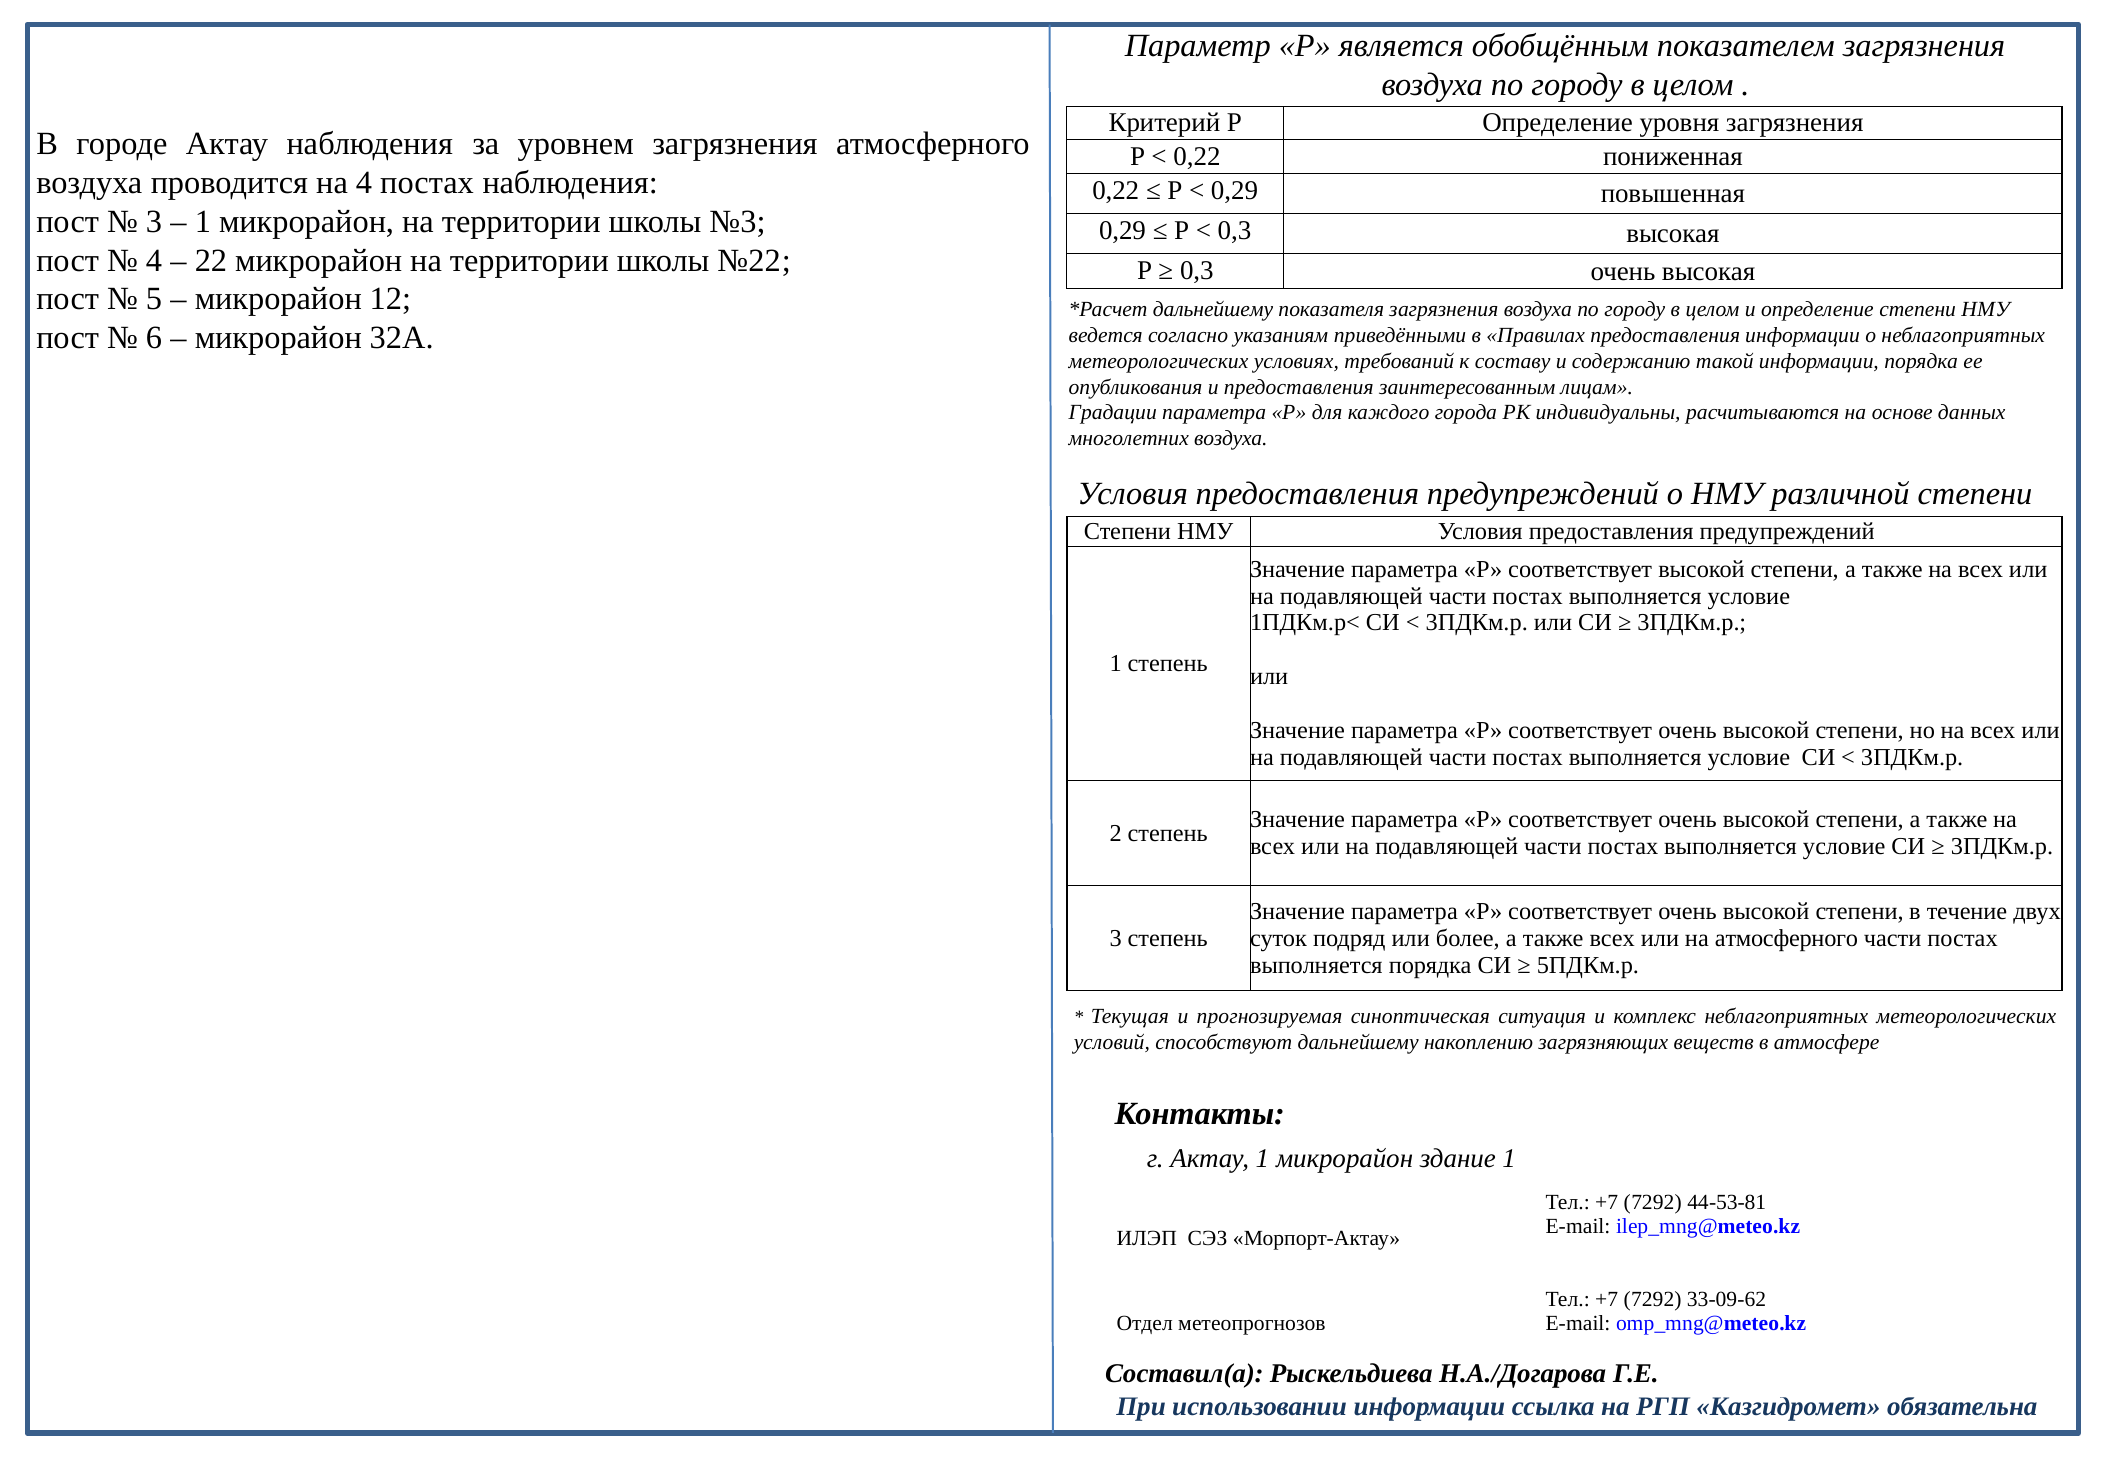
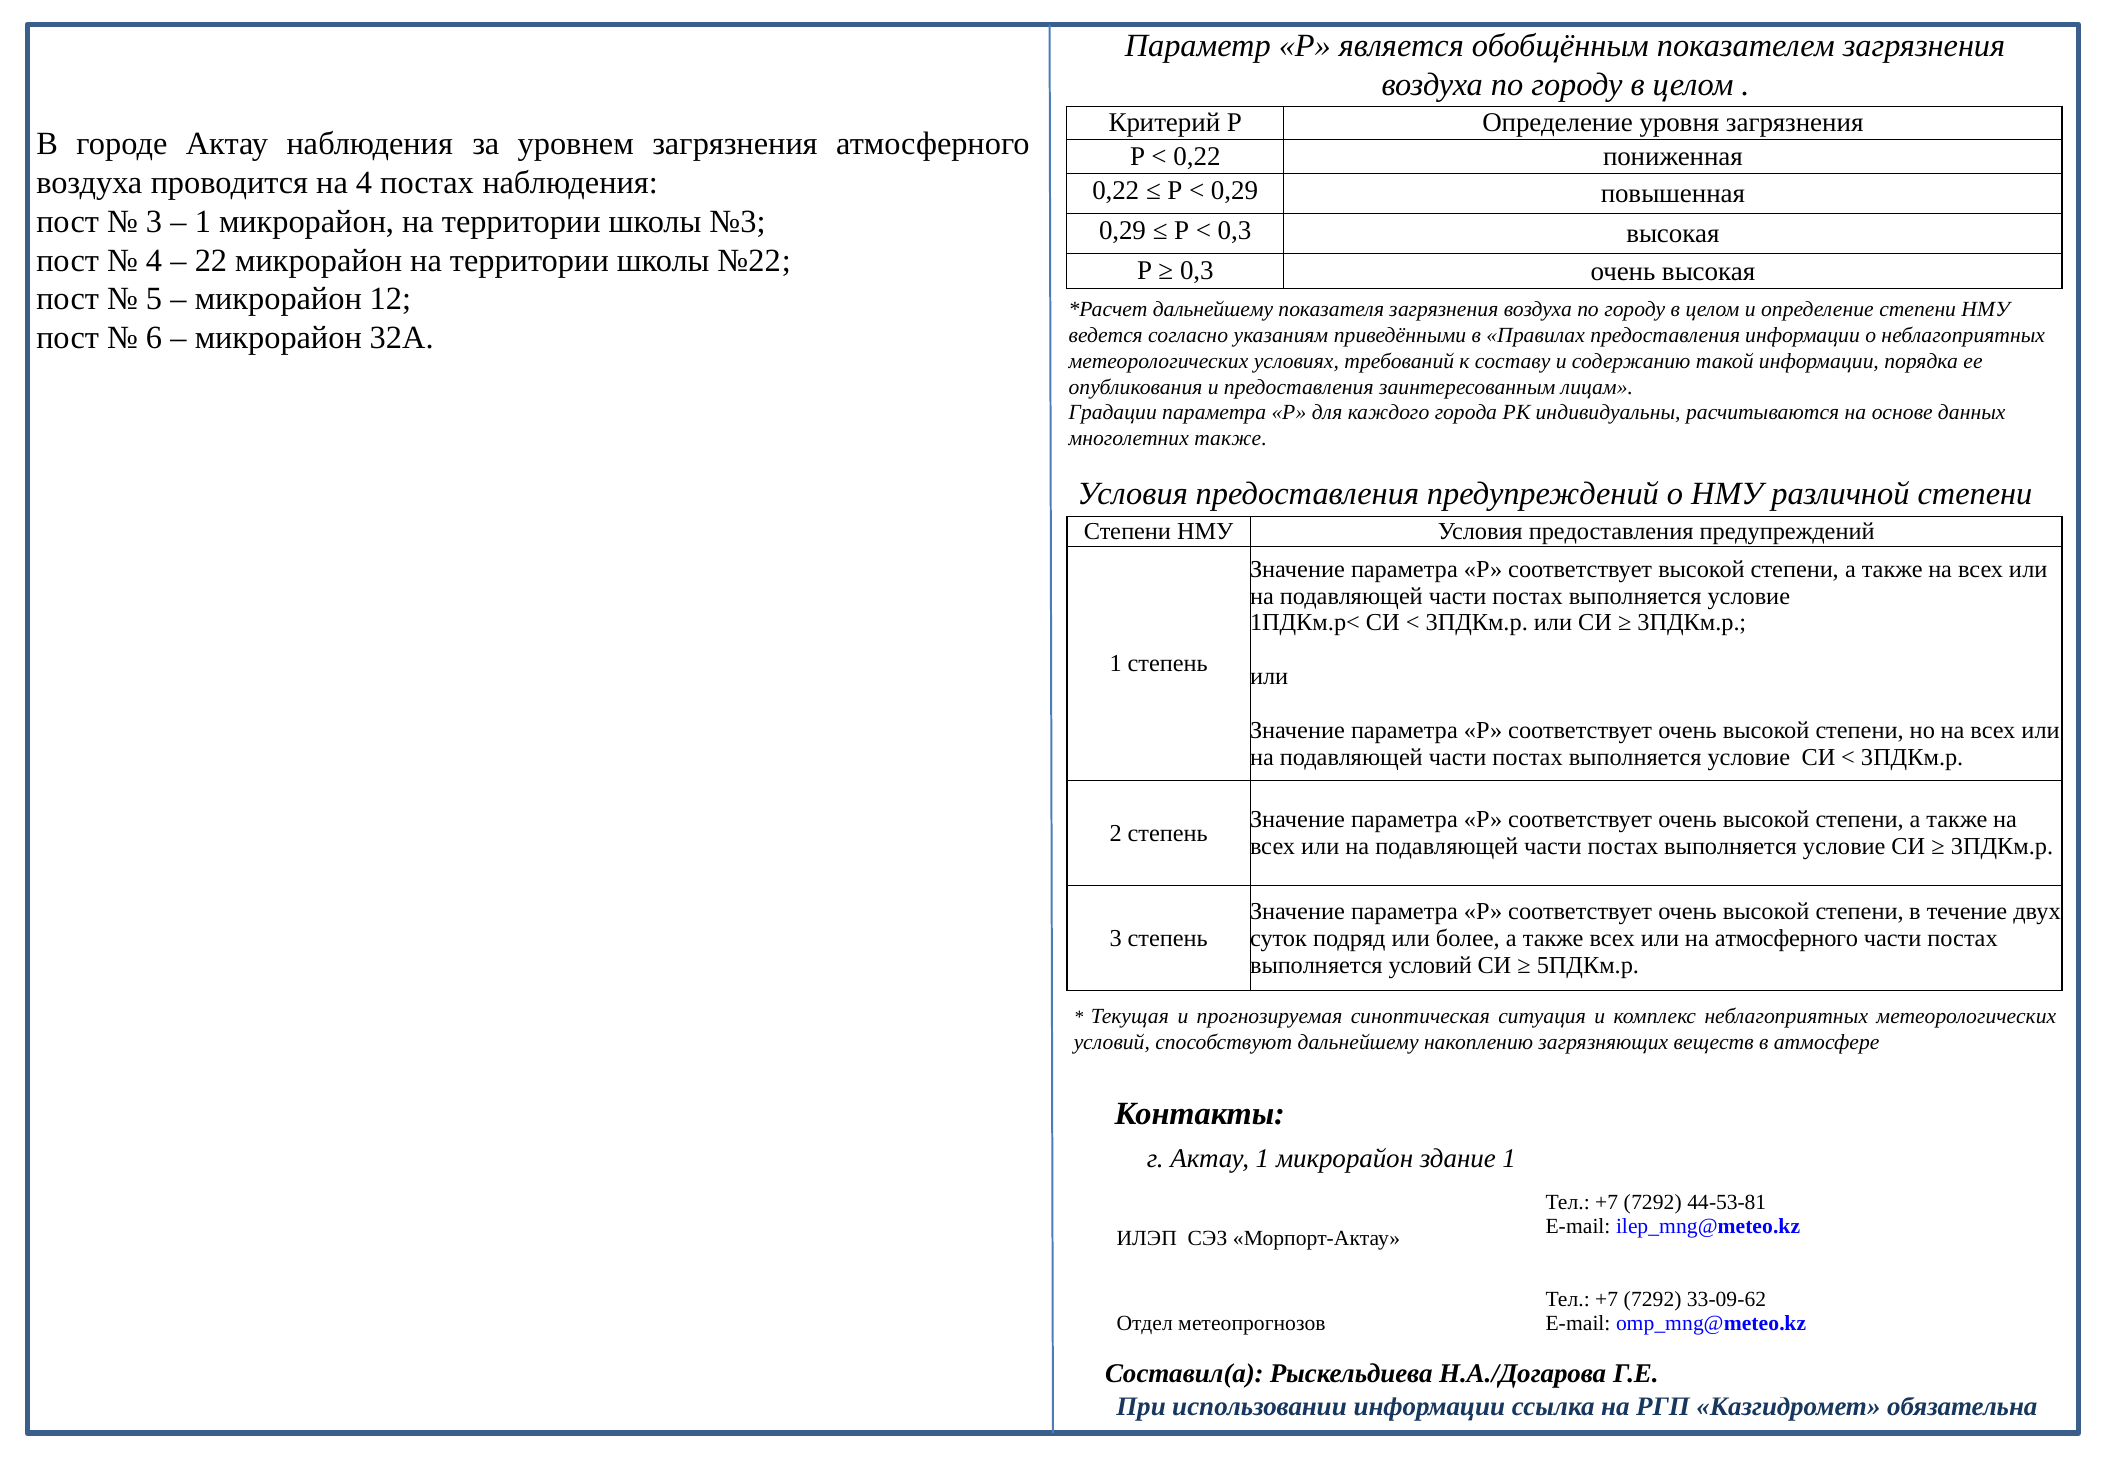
многолетних воздуха: воздуха -> также
выполняется порядка: порядка -> условий
